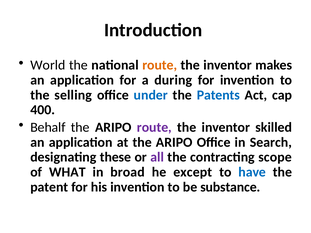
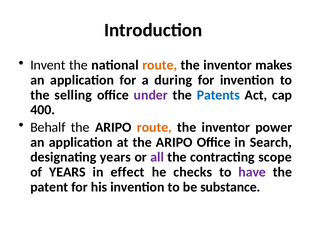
World: World -> Invent
under colour: blue -> purple
route at (154, 127) colour: purple -> orange
skilled: skilled -> power
designating these: these -> years
of WHAT: WHAT -> YEARS
broad: broad -> effect
except: except -> checks
have colour: blue -> purple
